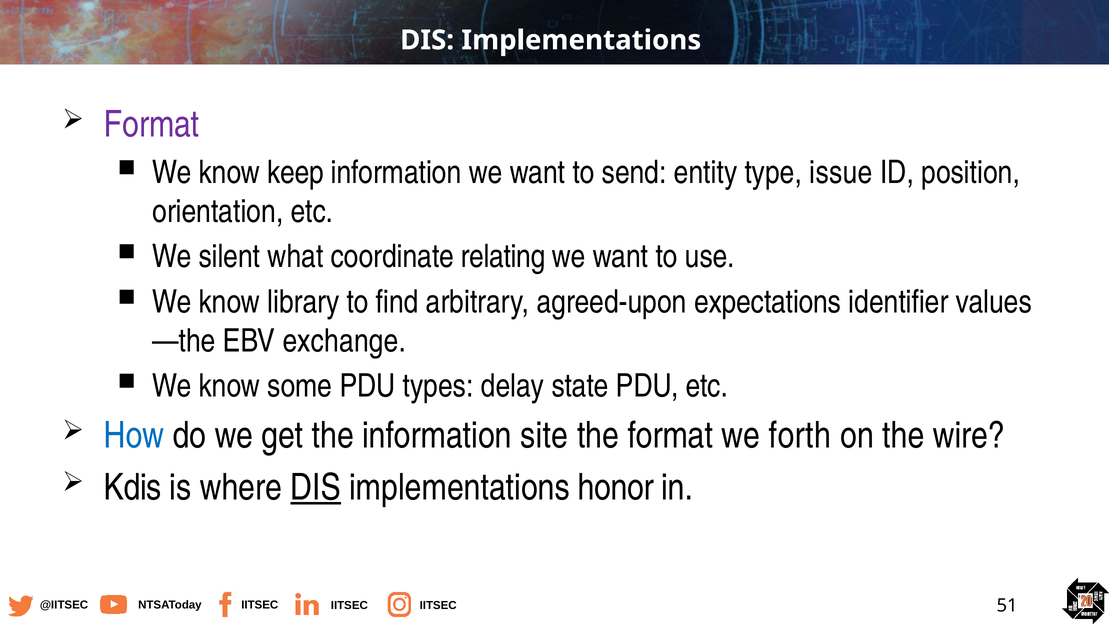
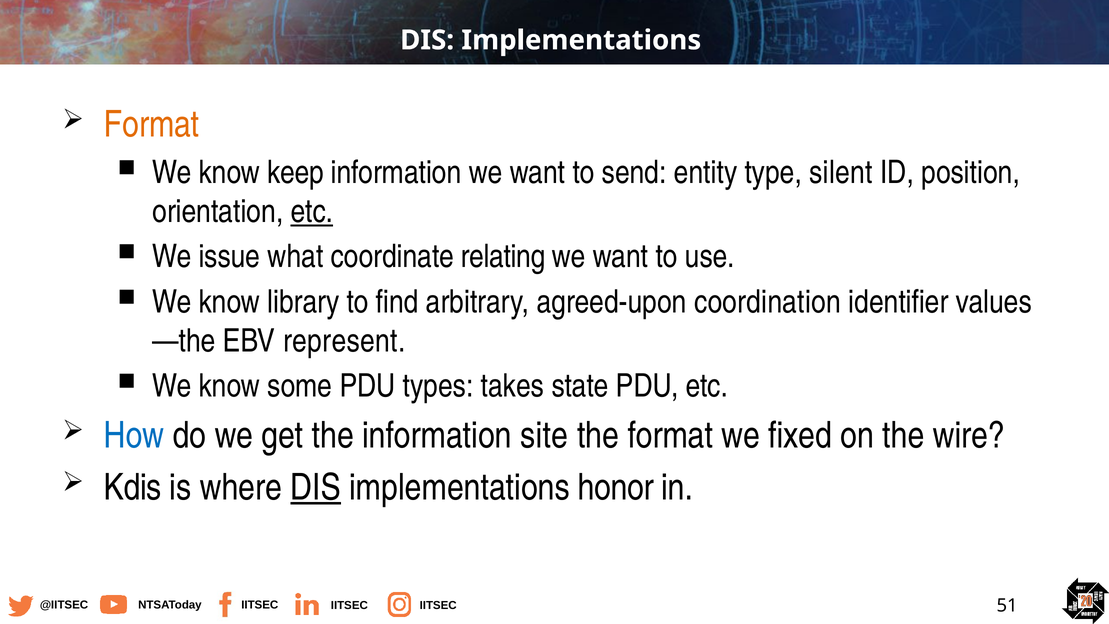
Format at (152, 125) colour: purple -> orange
issue: issue -> silent
etc at (312, 211) underline: none -> present
silent: silent -> issue
expectations: expectations -> coordination
exchange: exchange -> represent
delay: delay -> takes
forth: forth -> fixed
